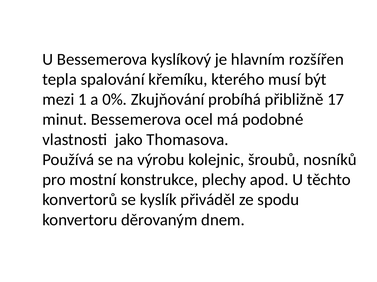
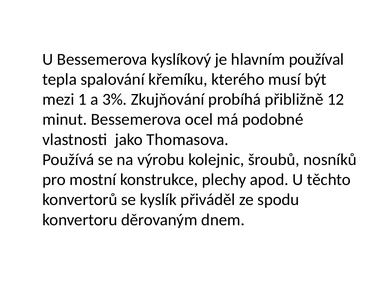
rozšířen: rozšířen -> používal
0%: 0% -> 3%
17: 17 -> 12
